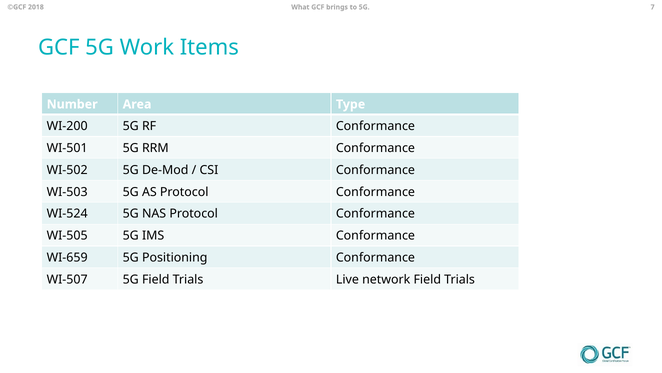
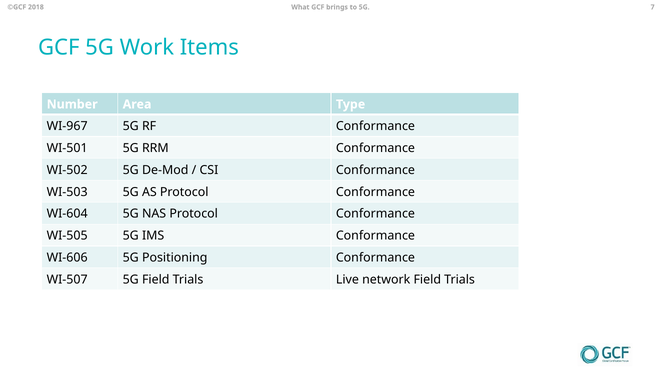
WI-200: WI-200 -> WI-967
WI-524: WI-524 -> WI-604
WI-659: WI-659 -> WI-606
